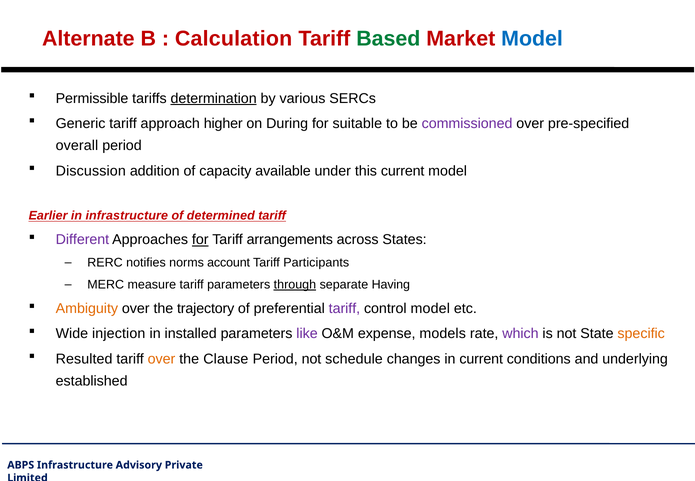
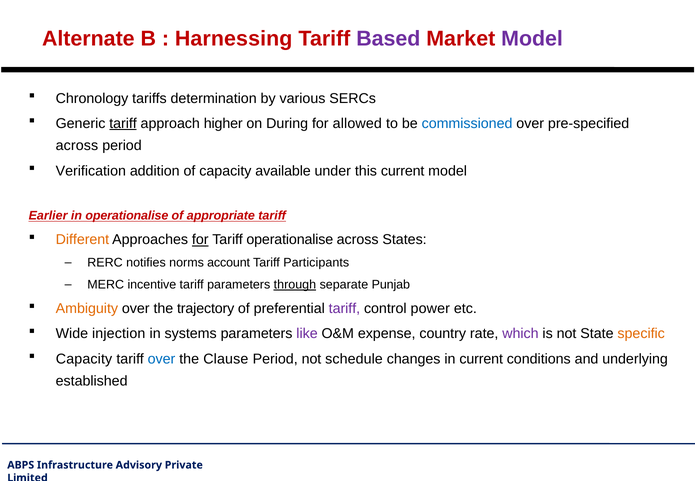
Calculation: Calculation -> Harnessing
Based colour: green -> purple
Model at (532, 39) colour: blue -> purple
Permissible: Permissible -> Chronology
determination underline: present -> none
tariff at (123, 124) underline: none -> present
suitable: suitable -> allowed
commissioned colour: purple -> blue
overall at (77, 146): overall -> across
Discussion: Discussion -> Verification
in infrastructure: infrastructure -> operationalise
determined: determined -> appropriate
Different colour: purple -> orange
Tariff arrangements: arrangements -> operationalise
measure: measure -> incentive
Having: Having -> Punjab
control model: model -> power
installed: installed -> systems
models: models -> country
Resulted at (84, 359): Resulted -> Capacity
over at (162, 359) colour: orange -> blue
